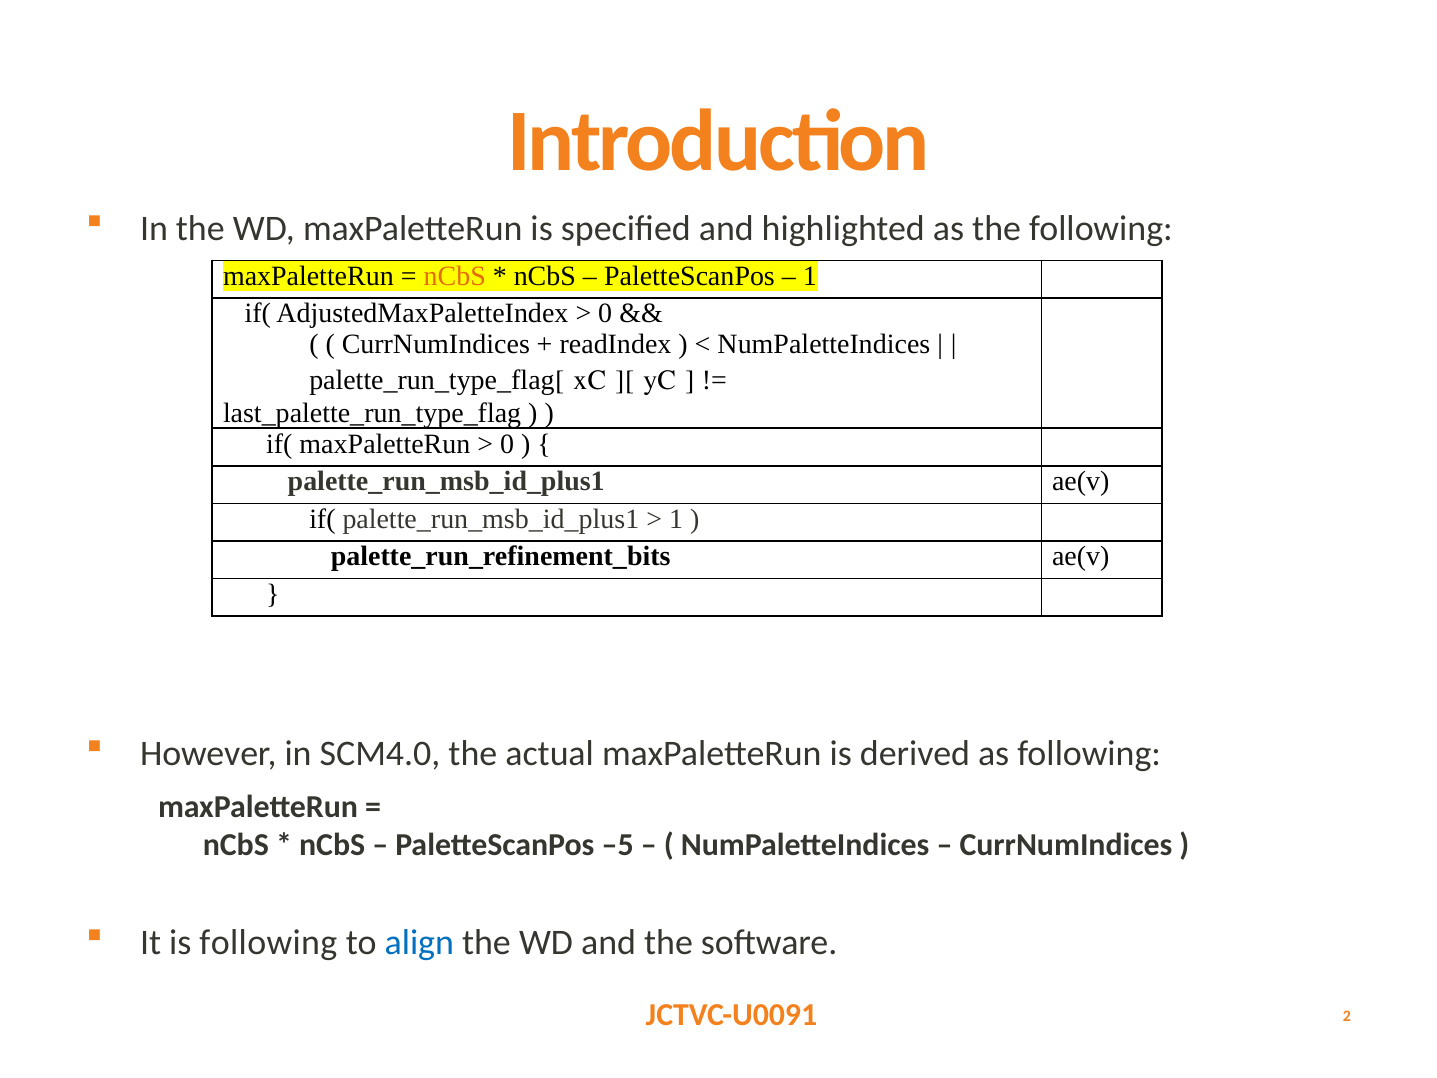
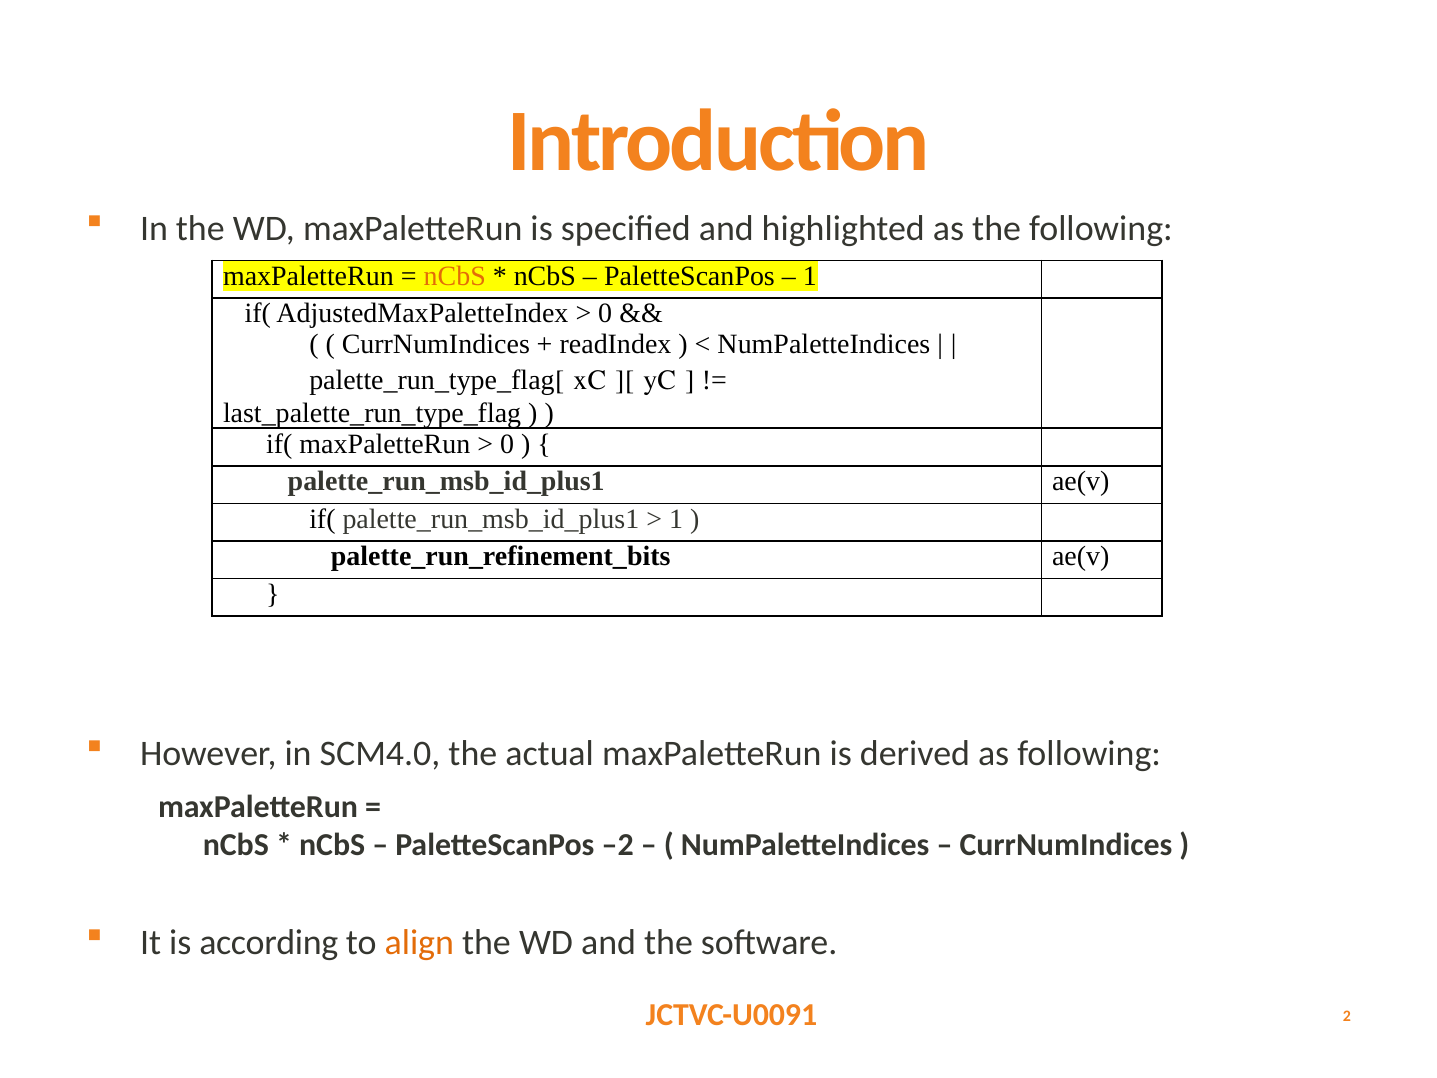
–5: –5 -> –2
is following: following -> according
align colour: blue -> orange
